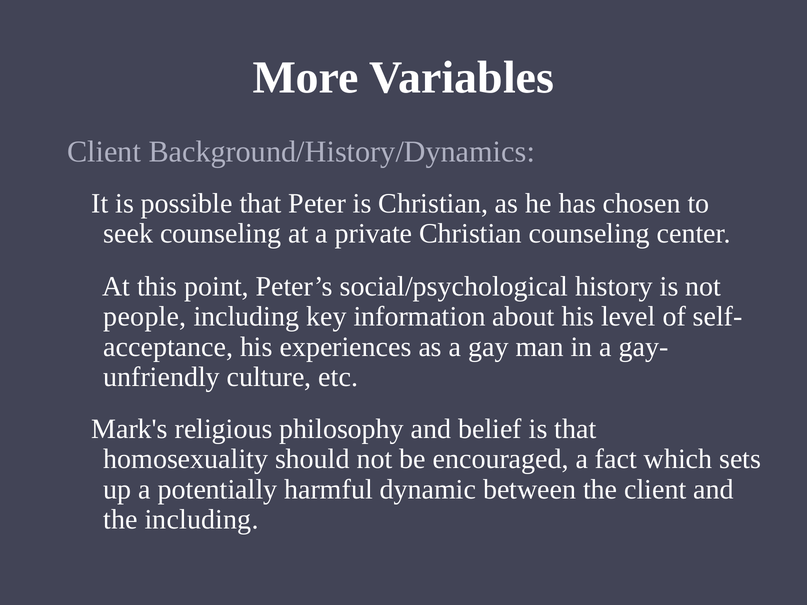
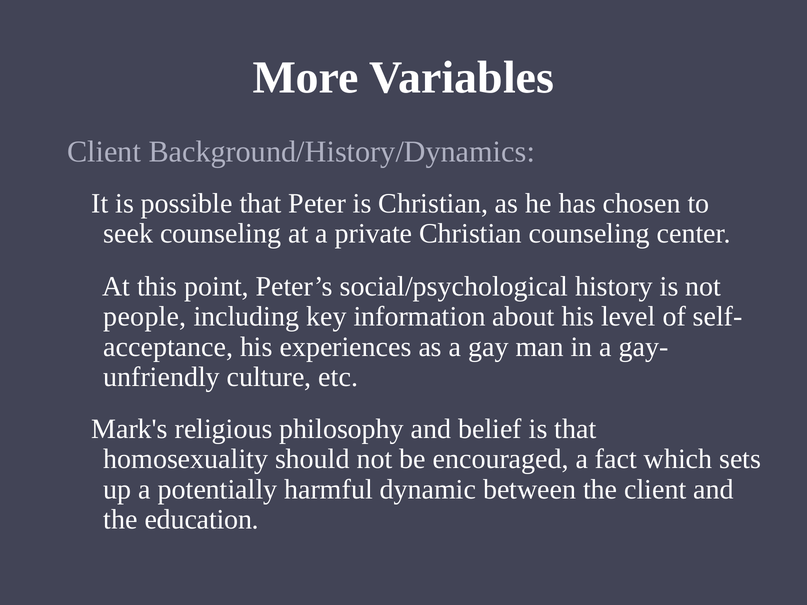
the including: including -> education
